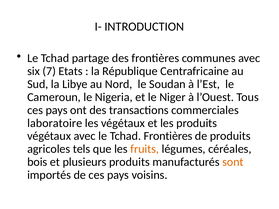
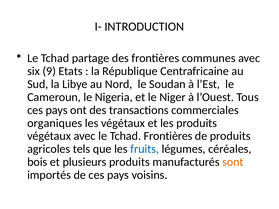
7: 7 -> 9
laboratoire: laboratoire -> organiques
fruits colour: orange -> blue
